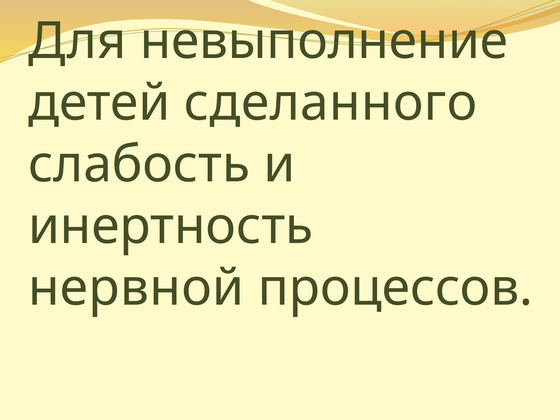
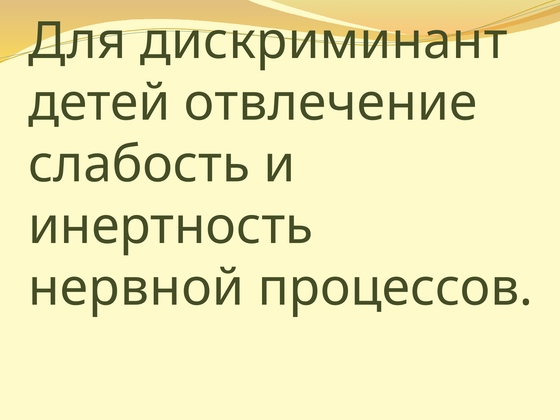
невыполнение: невыполнение -> дискриминант
сделанного: сделанного -> отвлечение
